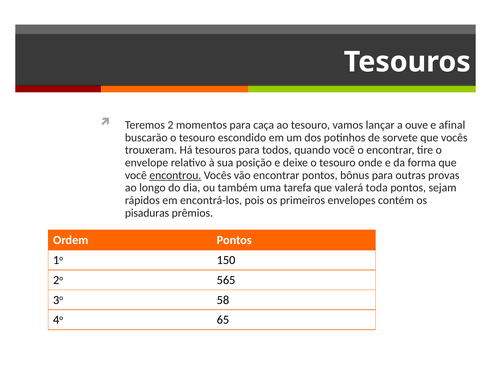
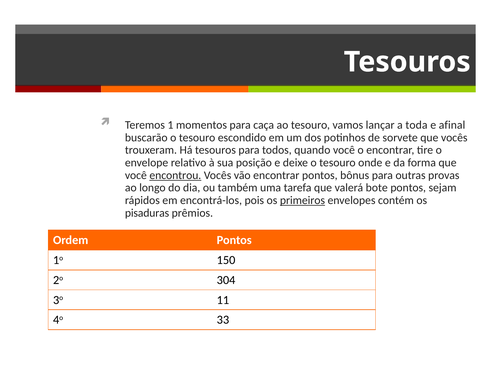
2: 2 -> 1
ouve: ouve -> toda
toda: toda -> bote
primeiros underline: none -> present
565: 565 -> 304
58: 58 -> 11
65: 65 -> 33
